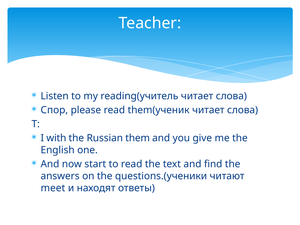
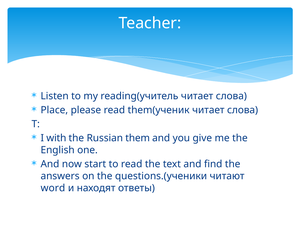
Спор: Спор -> Place
meet: meet -> word
